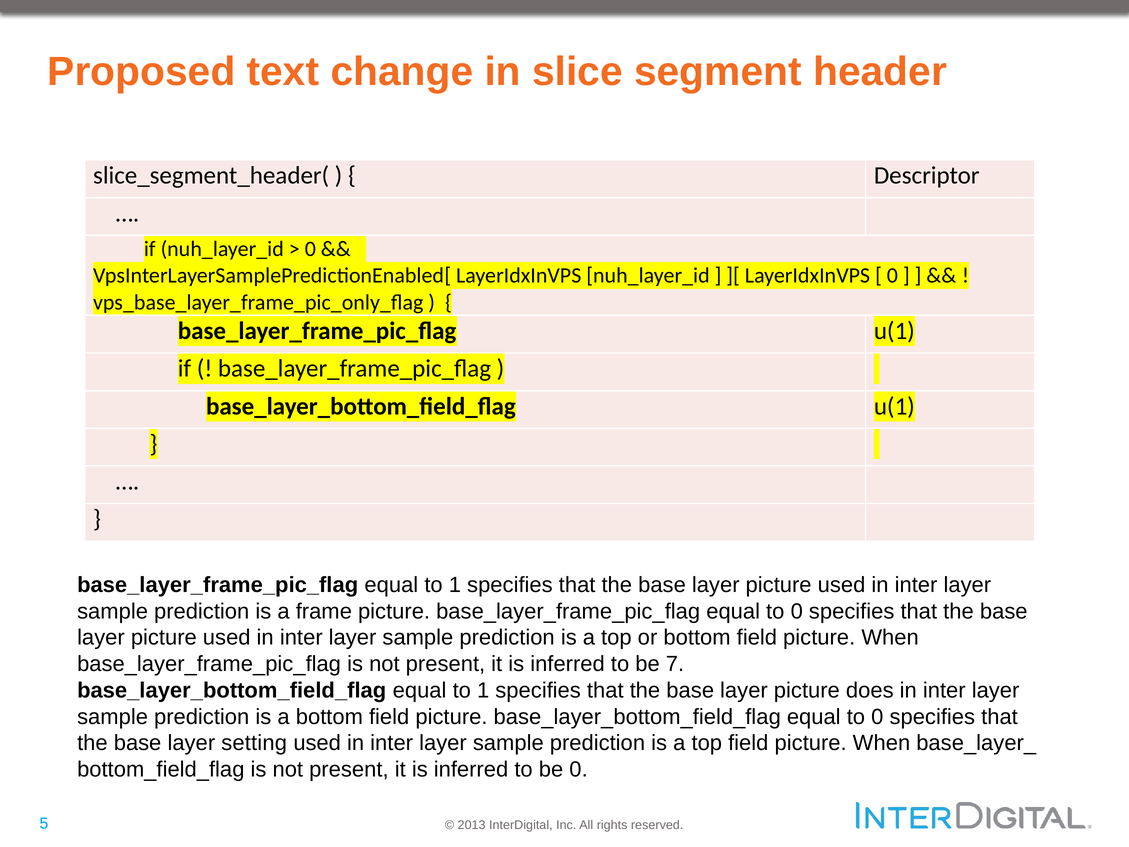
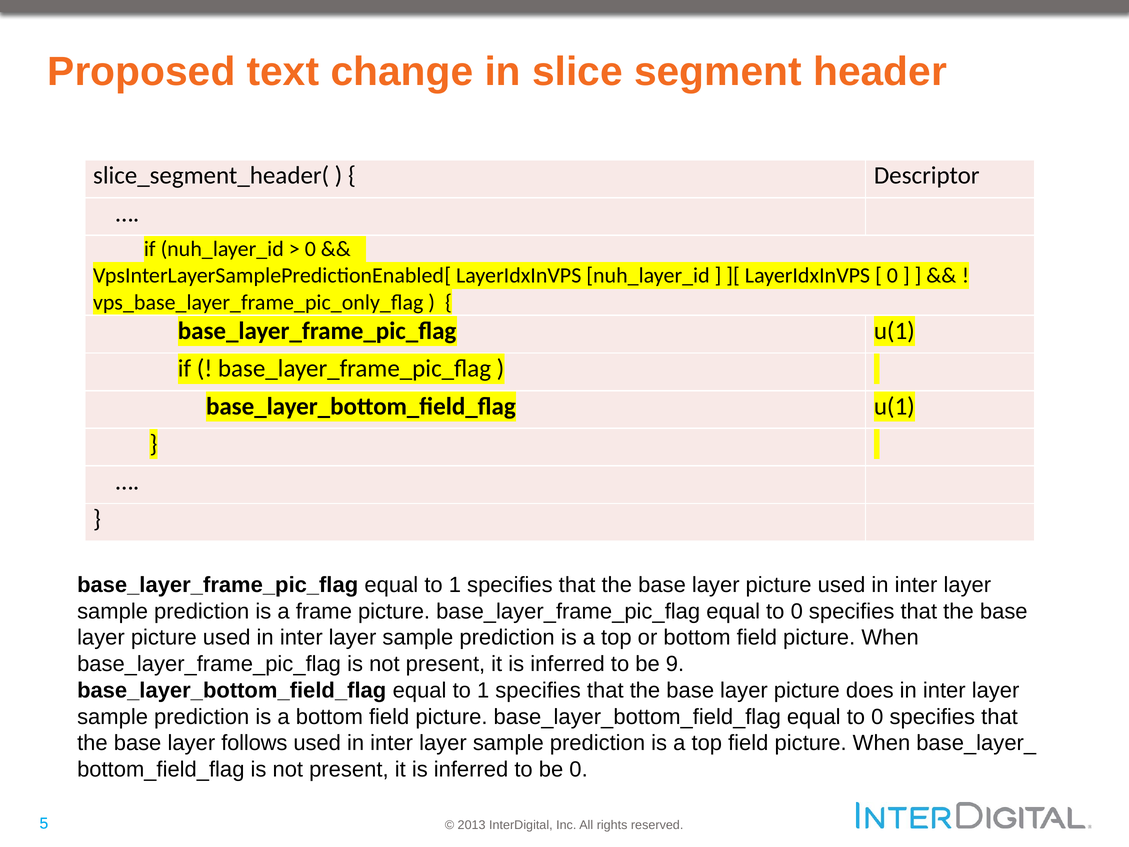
7: 7 -> 9
setting: setting -> follows
